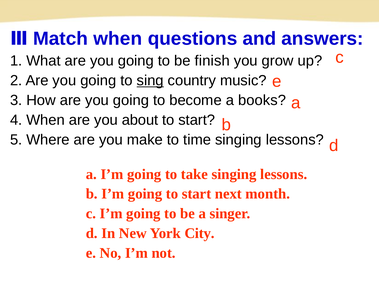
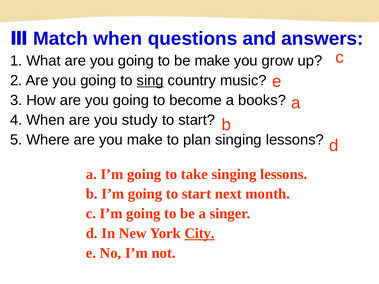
be finish: finish -> make
about: about -> study
time: time -> plan
City underline: none -> present
